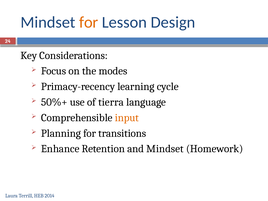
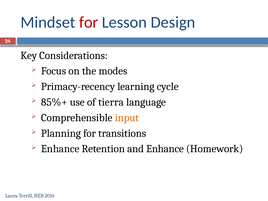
for at (89, 22) colour: orange -> red
50%+: 50%+ -> 85%+
and Mindset: Mindset -> Enhance
